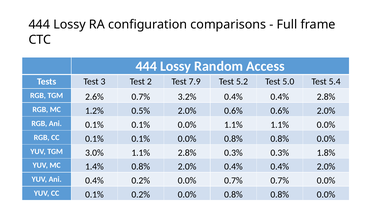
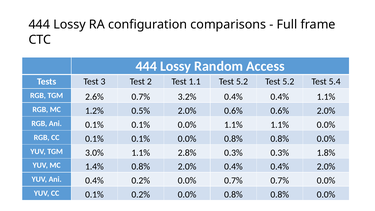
7.9: 7.9 -> 1.1
5.2 Test 5.0: 5.0 -> 5.2
0.4% 2.8%: 2.8% -> 1.1%
